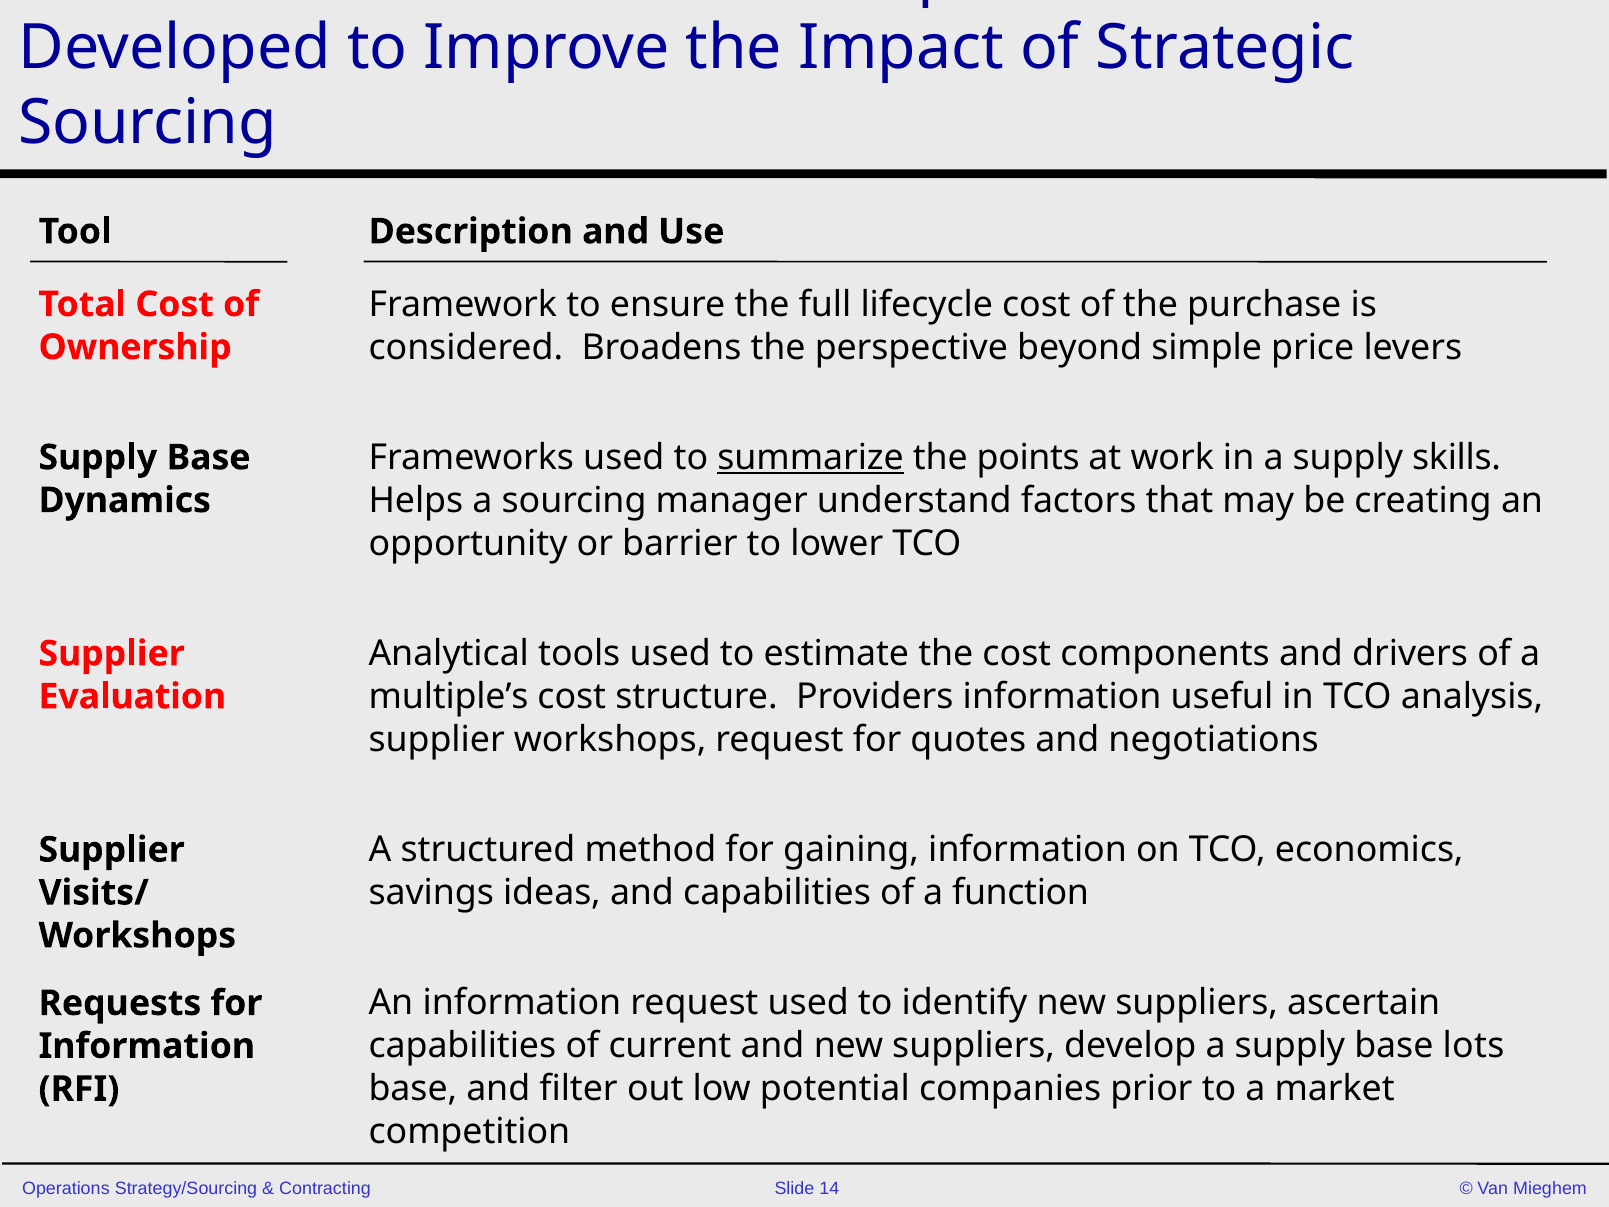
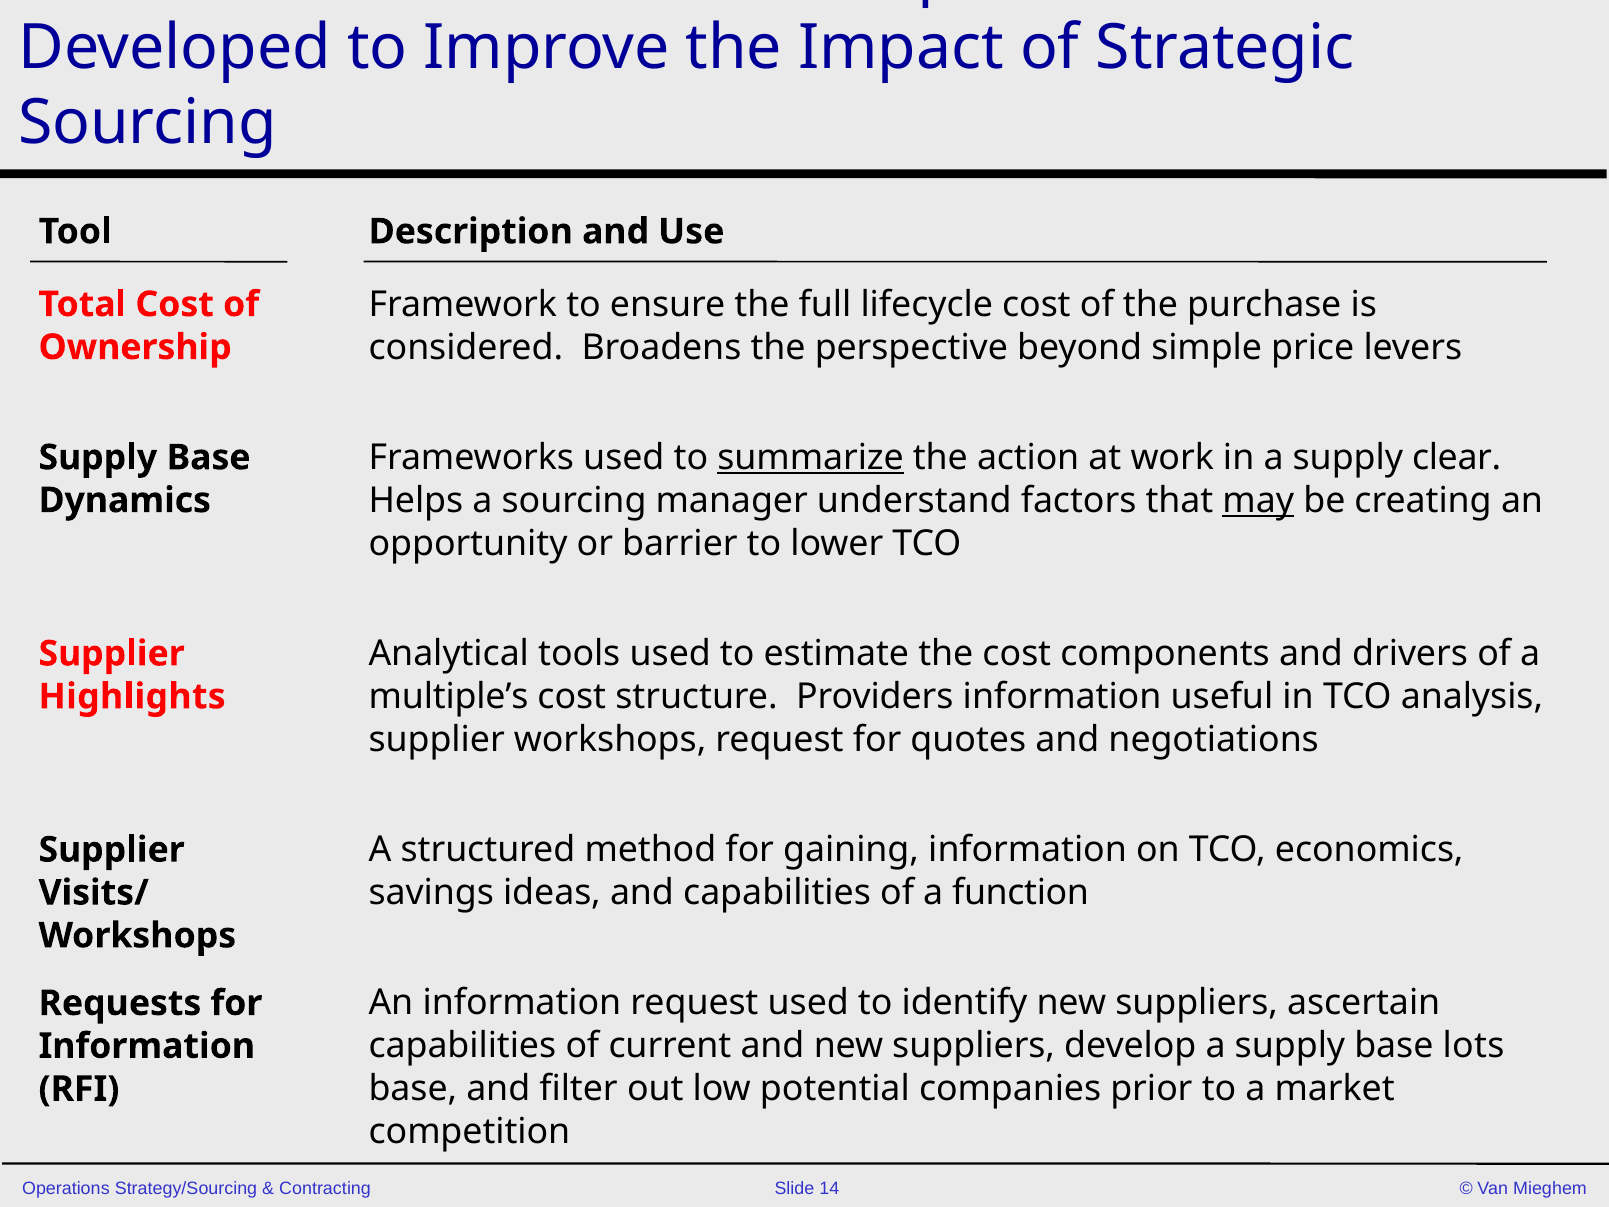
points: points -> action
skills: skills -> clear
may underline: none -> present
Evaluation: Evaluation -> Highlights
